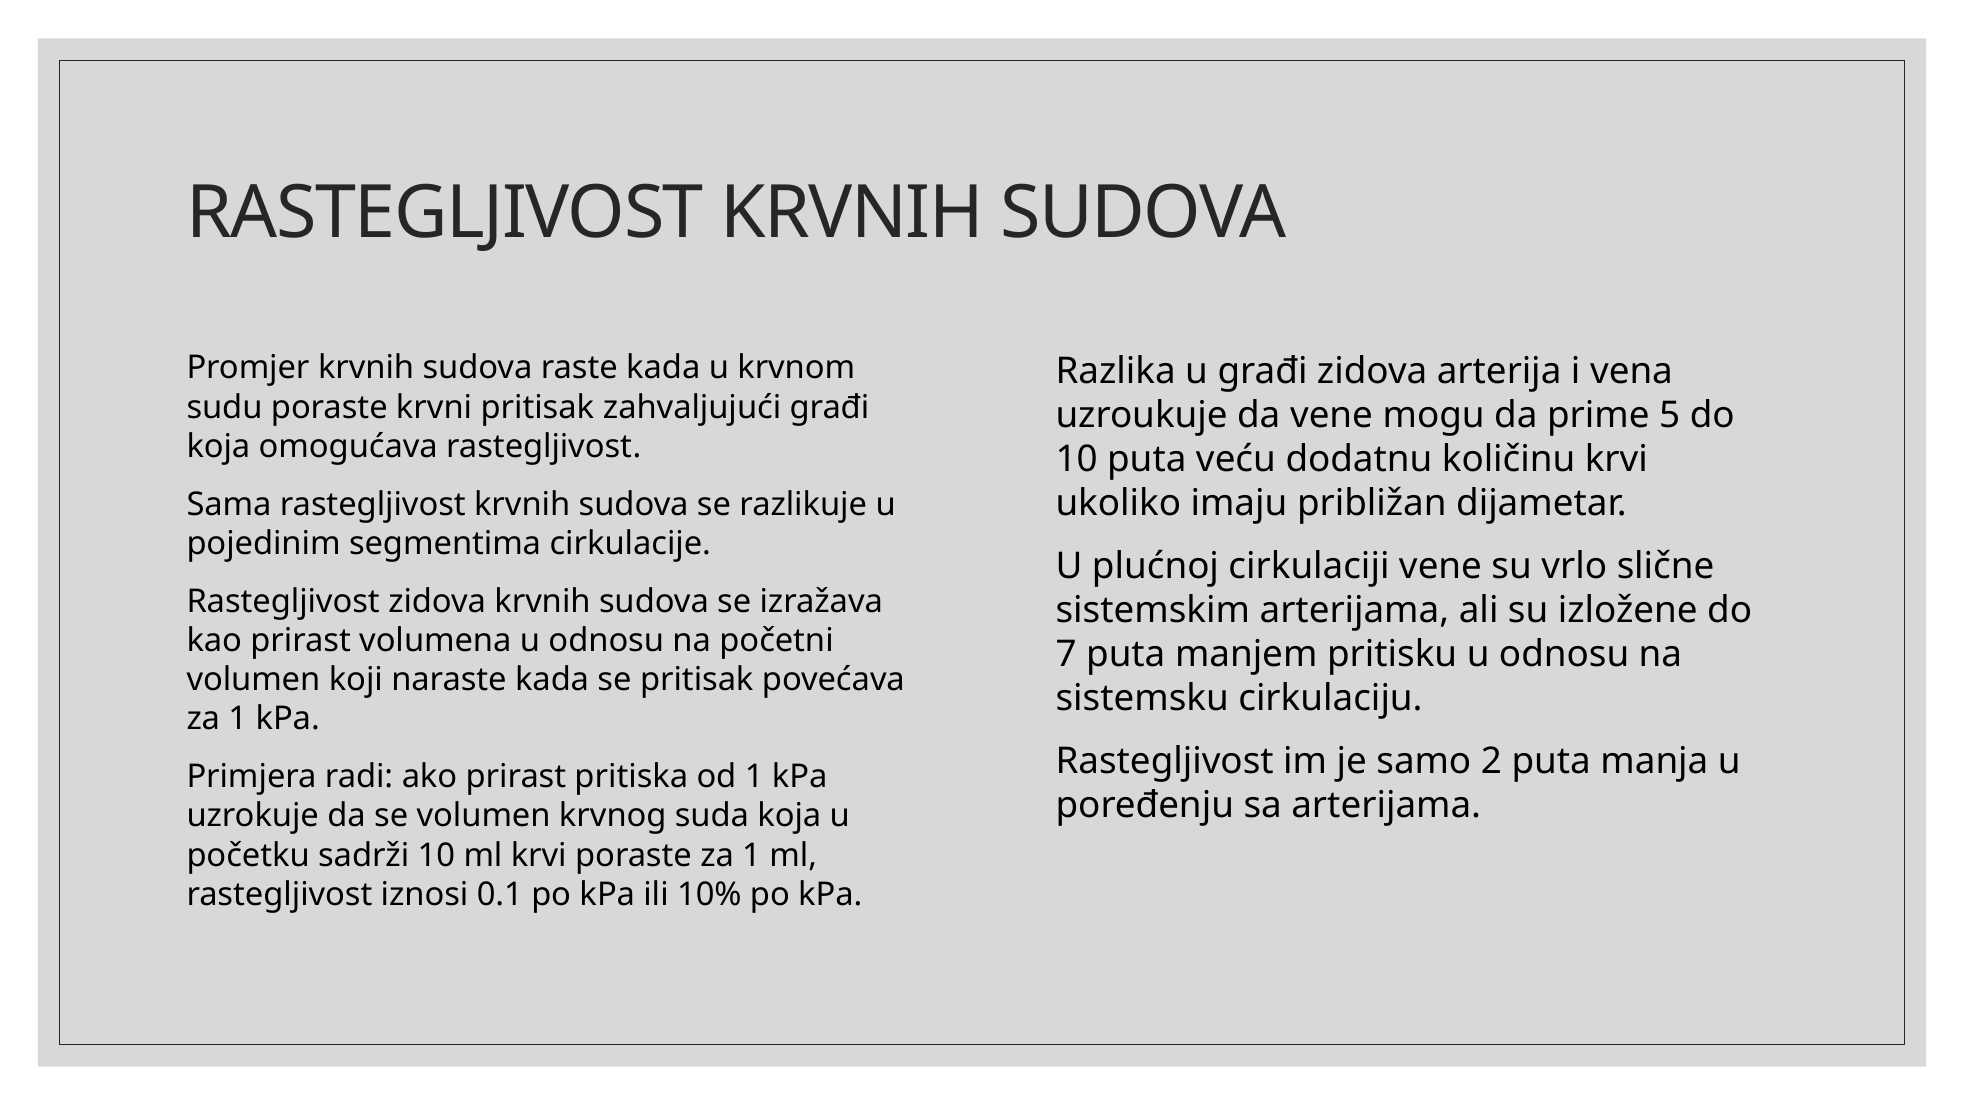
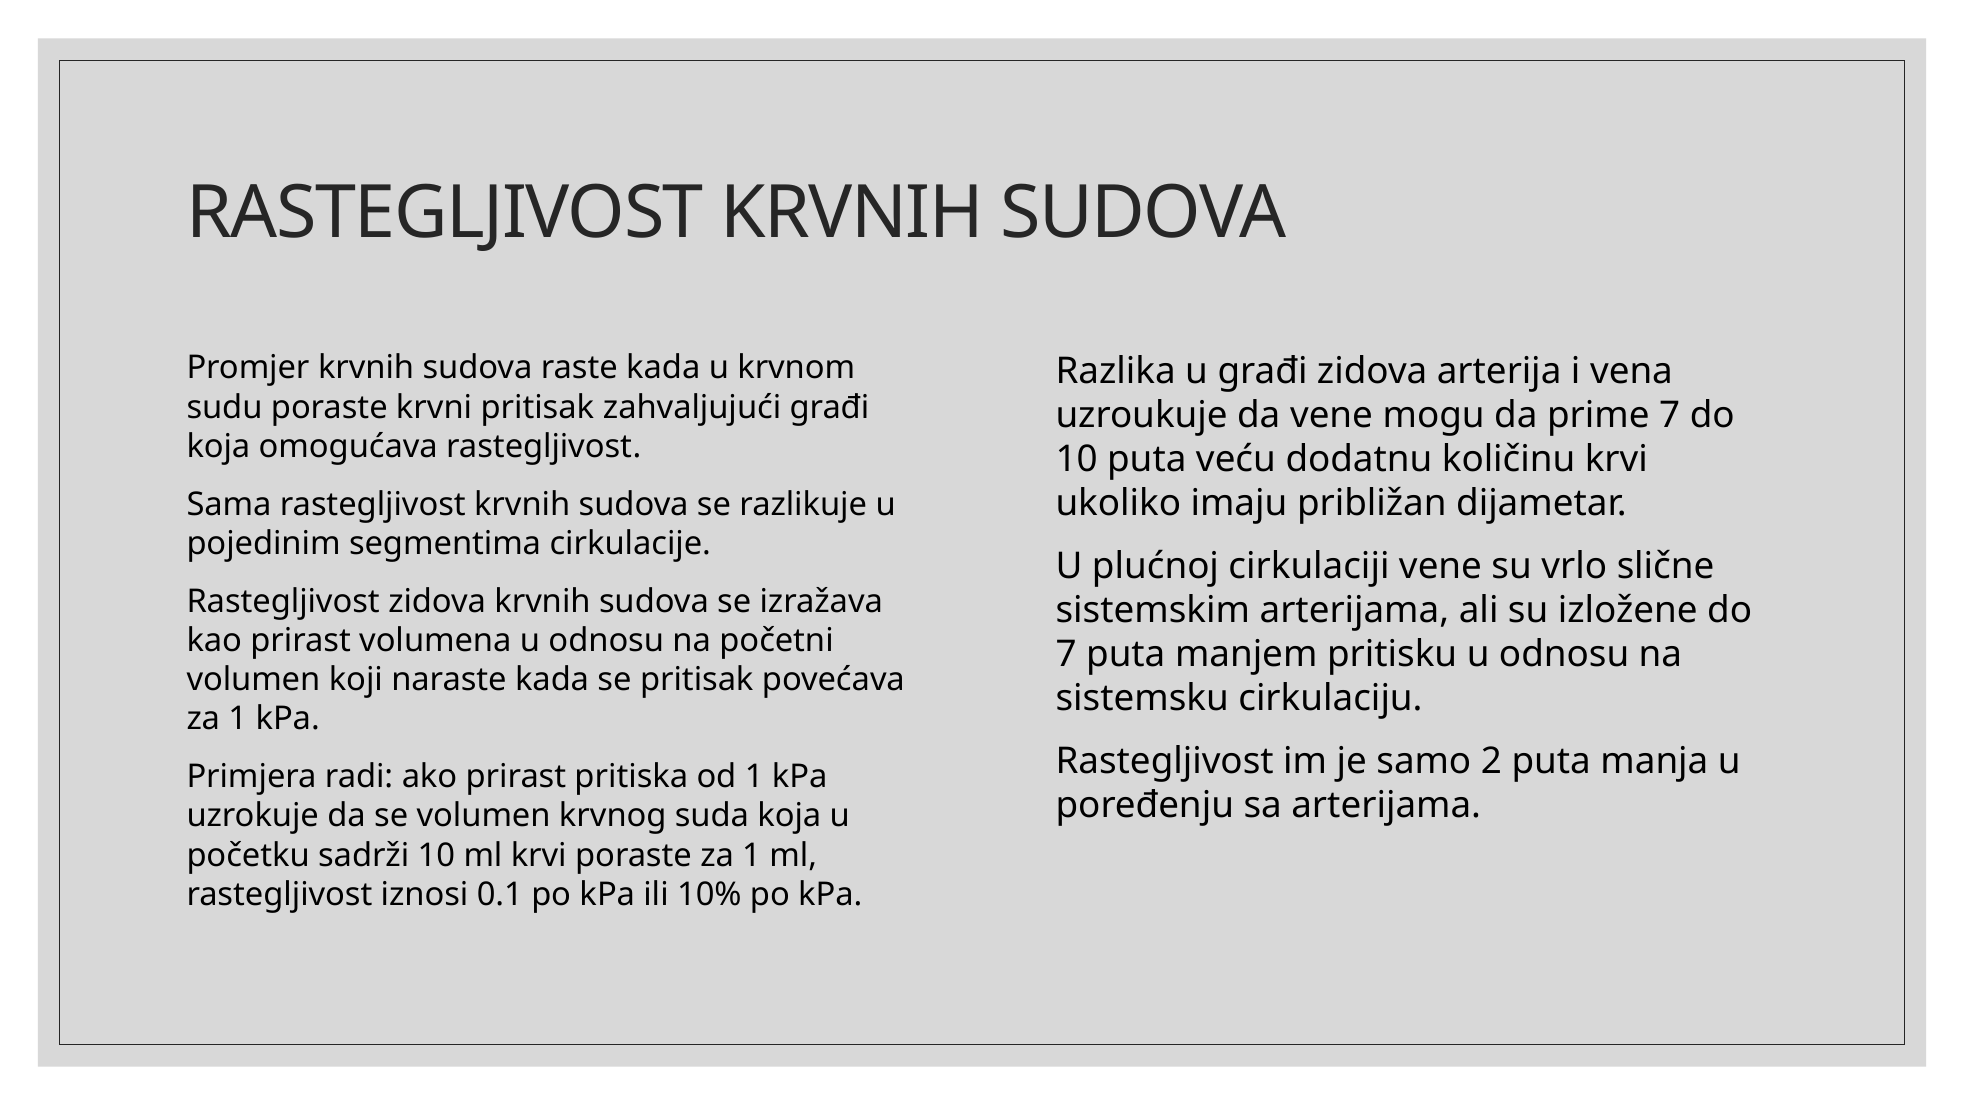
prime 5: 5 -> 7
